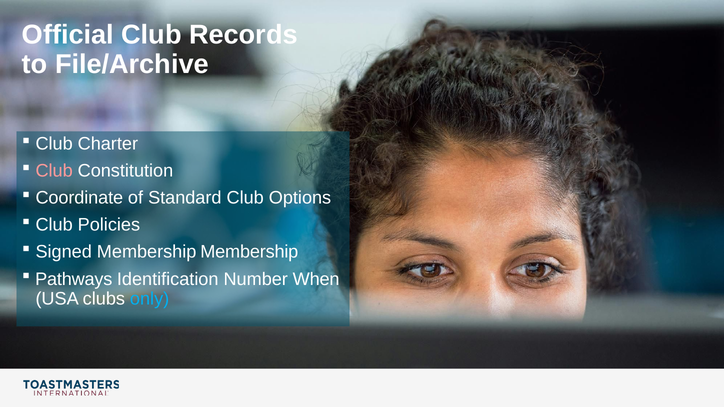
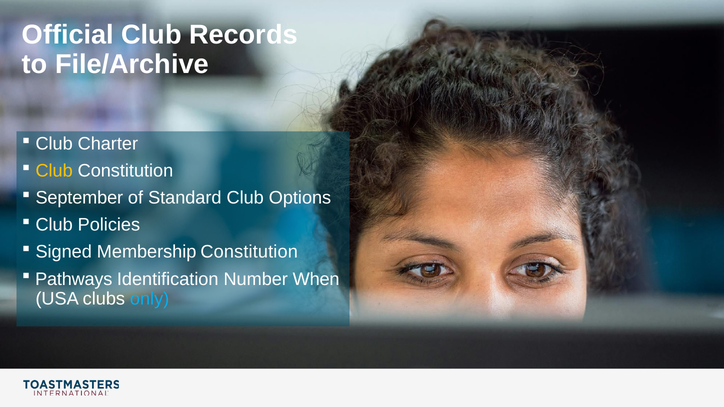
Club at (54, 171) colour: pink -> yellow
Coordinate: Coordinate -> September
Membership Membership: Membership -> Constitution
